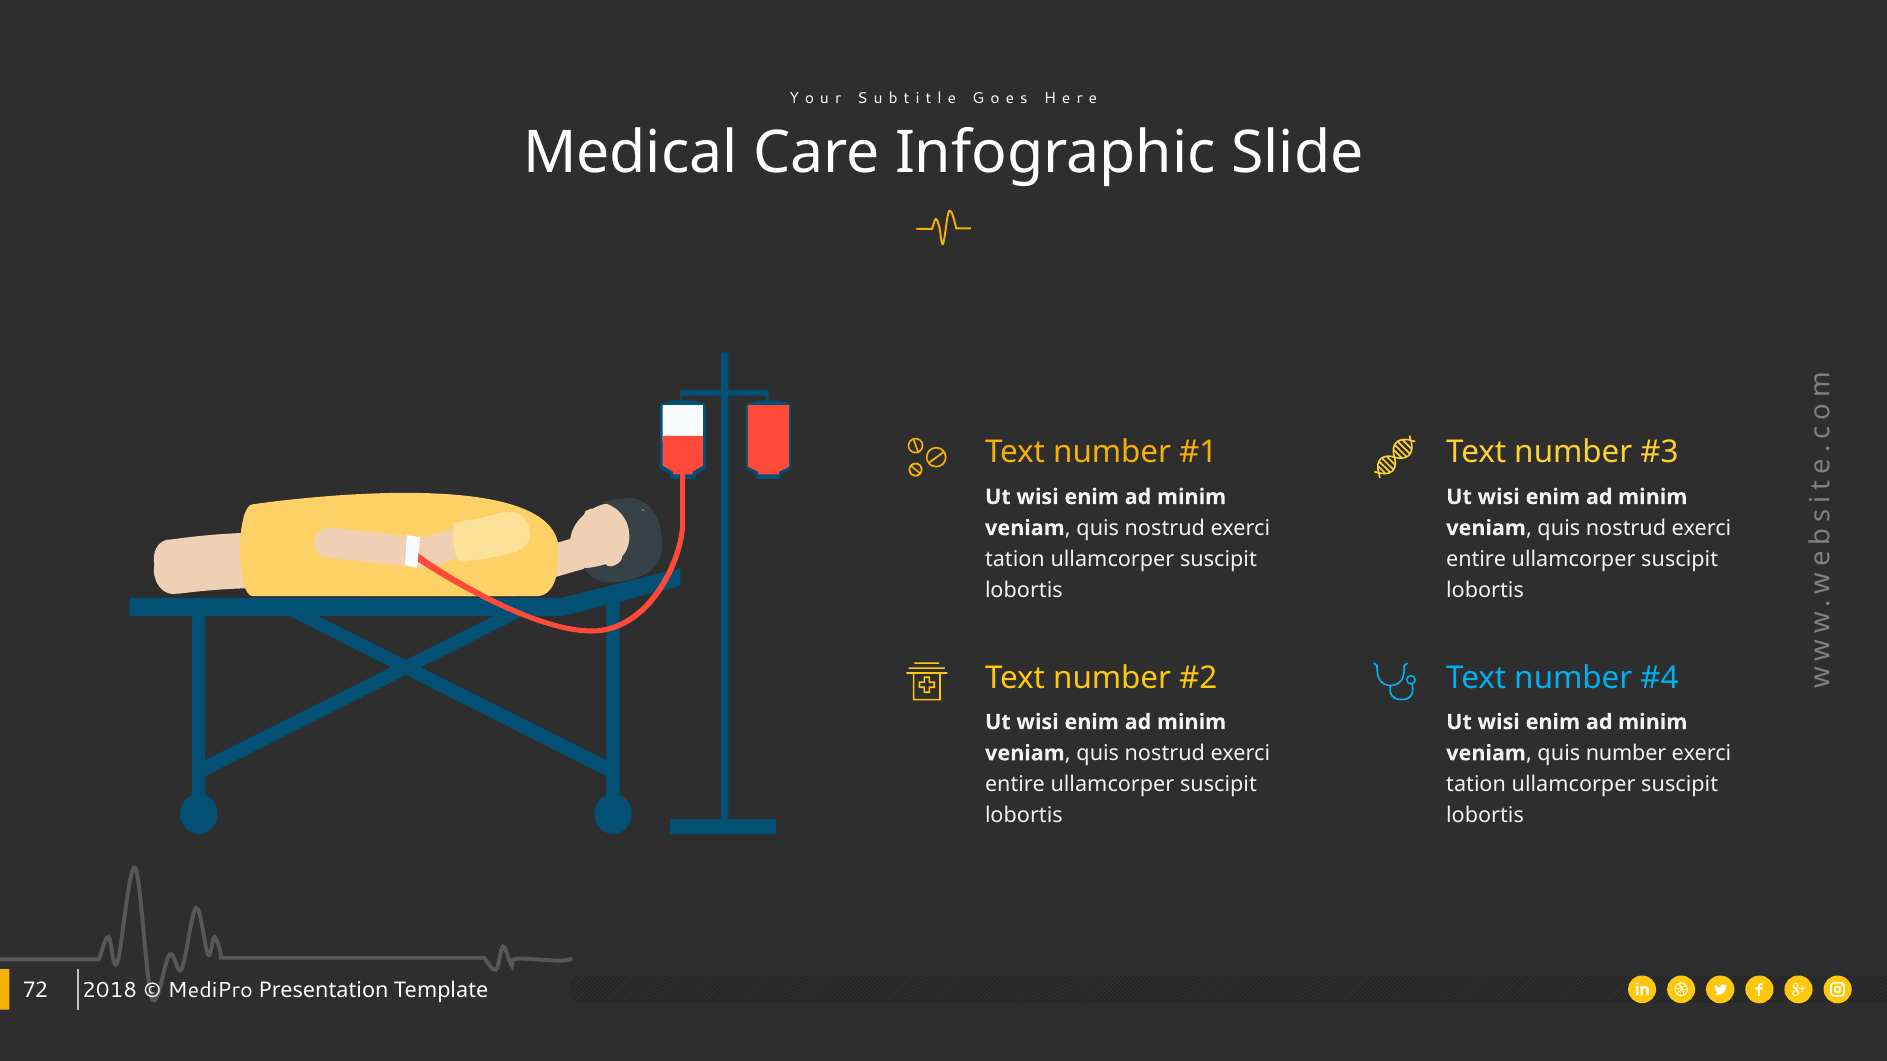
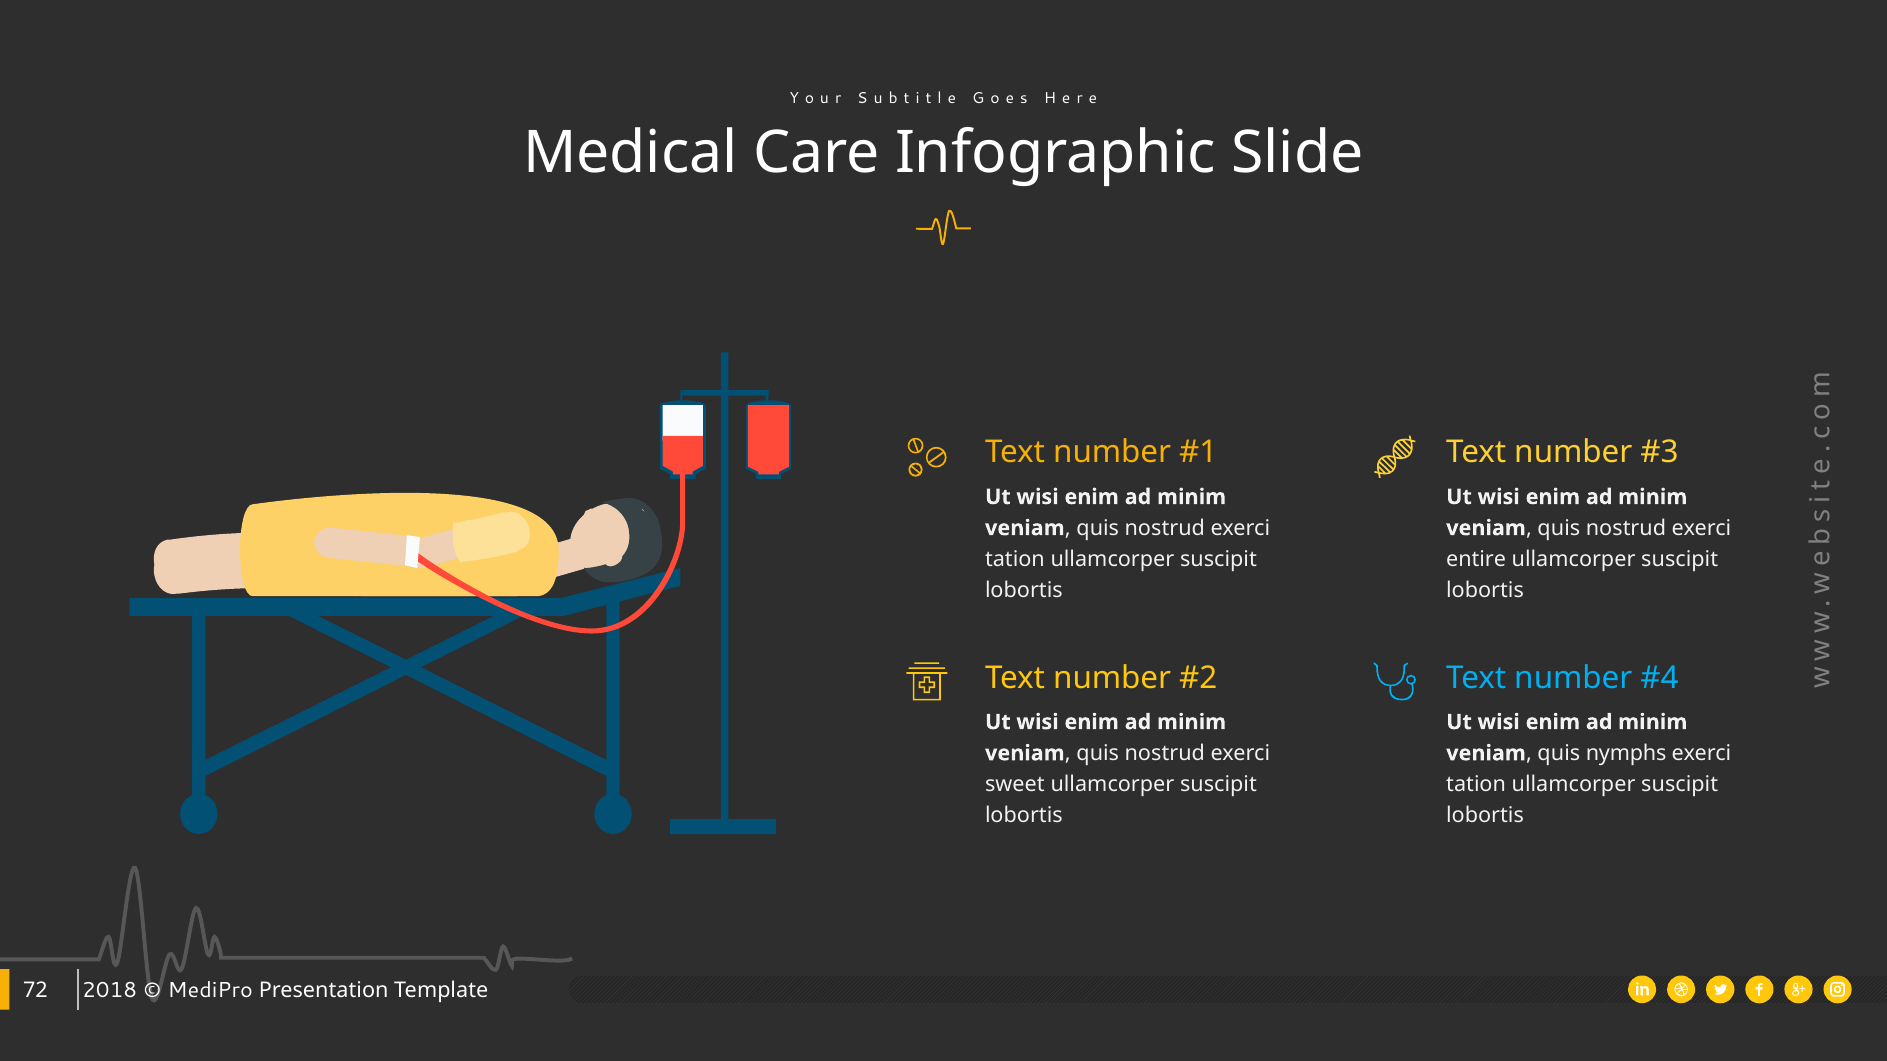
quis number: number -> nymphs
entire at (1015, 785): entire -> sweet
